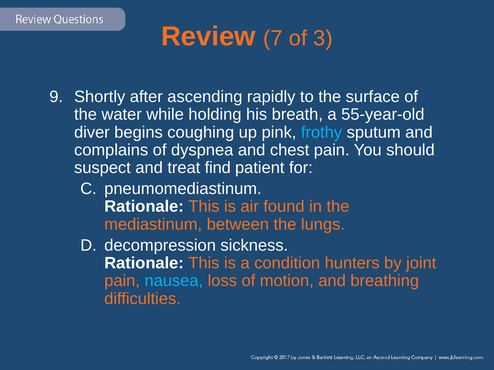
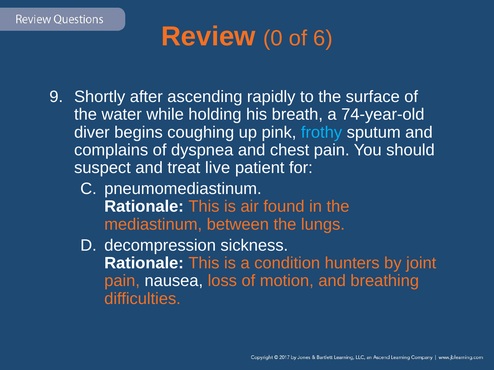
7: 7 -> 0
3: 3 -> 6
55-year-old: 55-year-old -> 74-year-old
find: find -> live
nausea colour: light blue -> white
